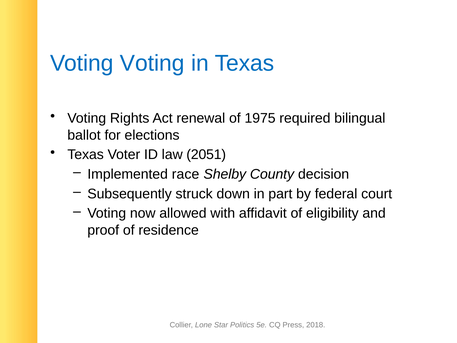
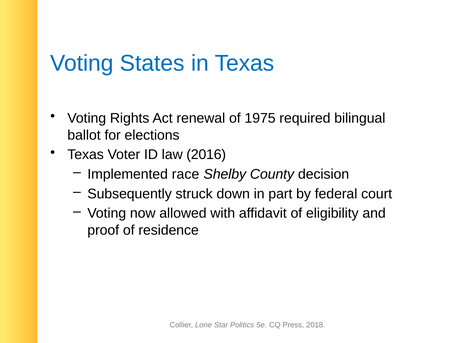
Voting Voting: Voting -> States
2051: 2051 -> 2016
